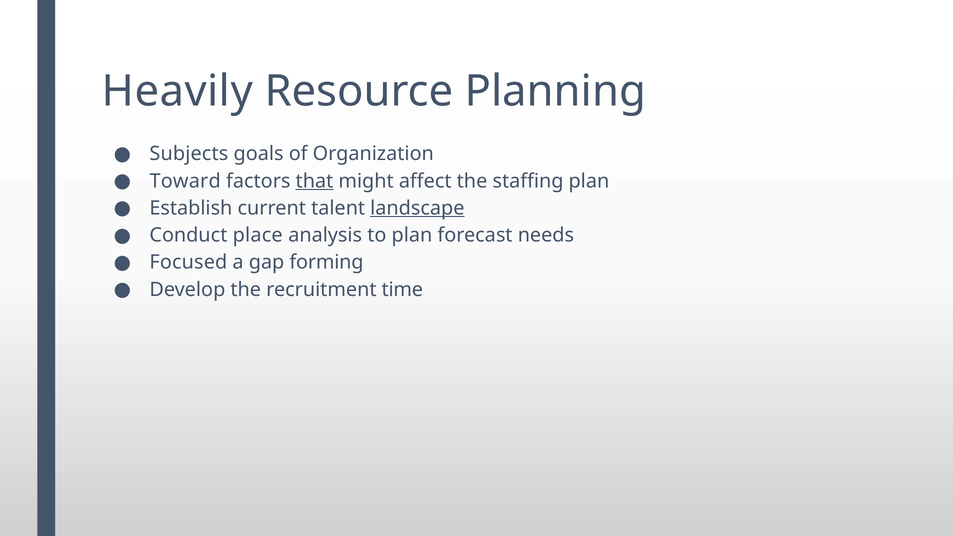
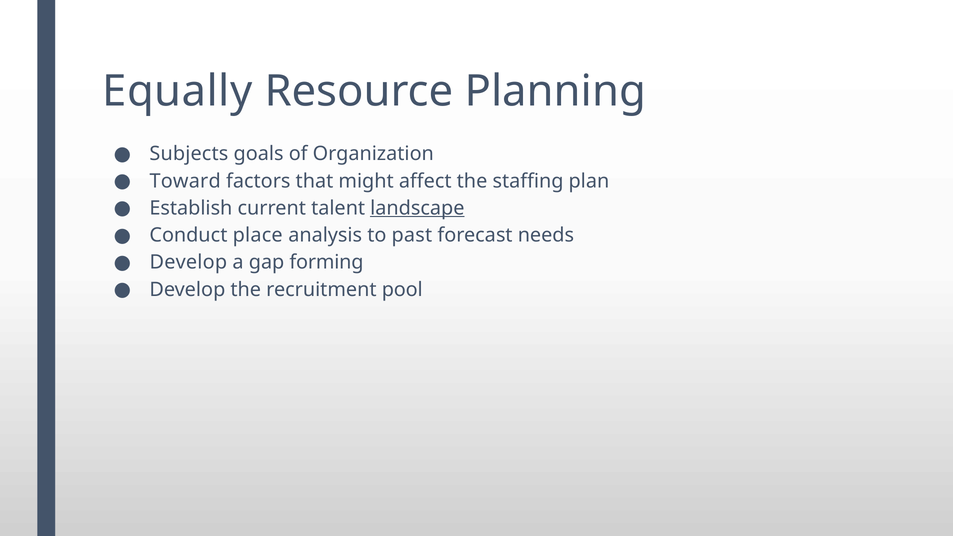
Heavily: Heavily -> Equally
that underline: present -> none
to plan: plan -> past
Focused at (188, 262): Focused -> Develop
time: time -> pool
